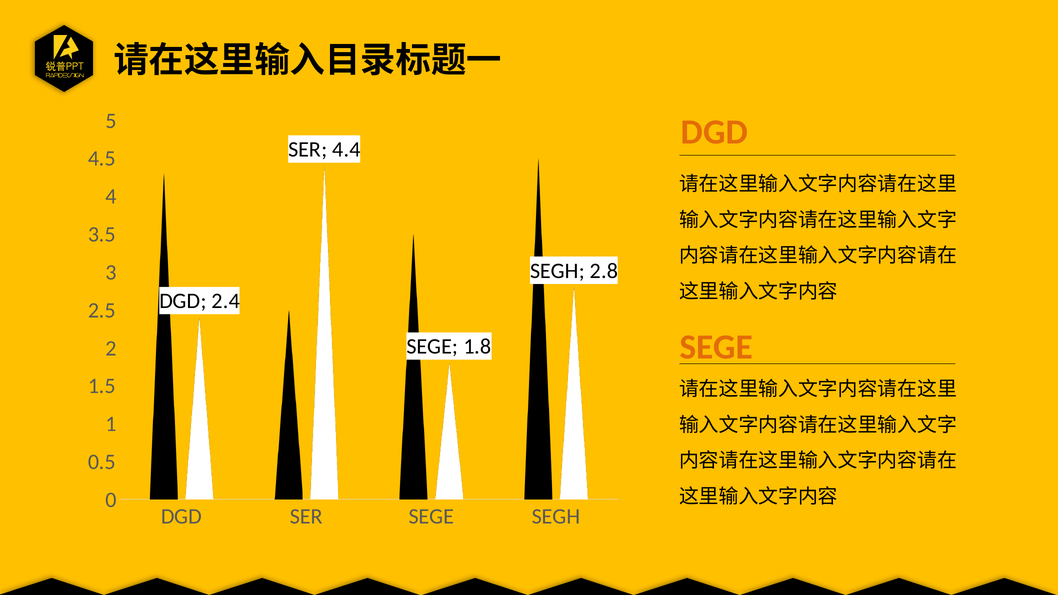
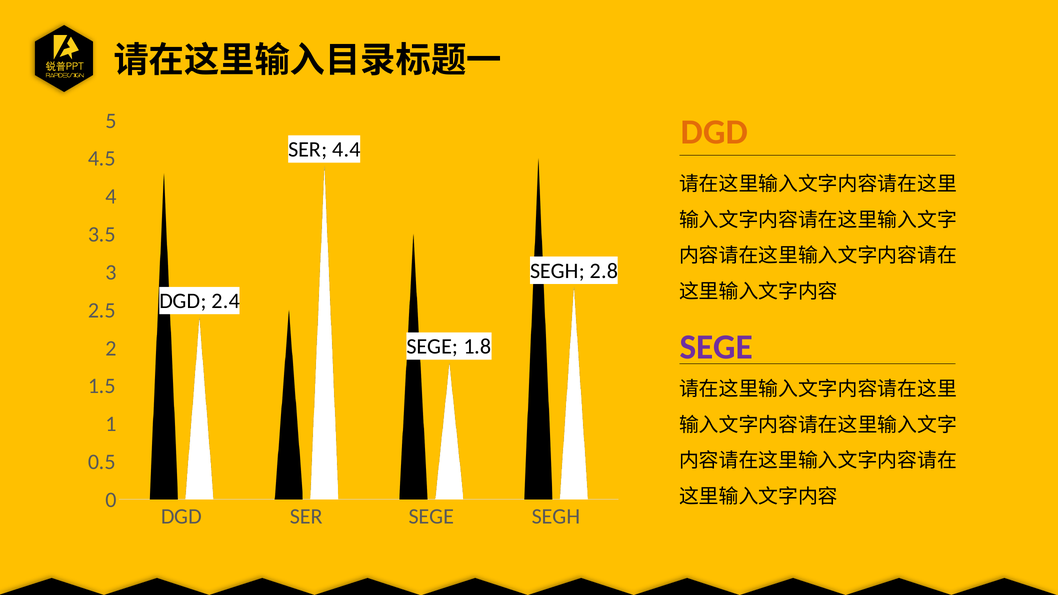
SEGE at (716, 347) colour: orange -> purple
